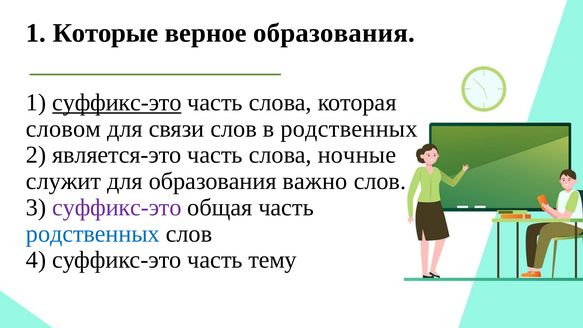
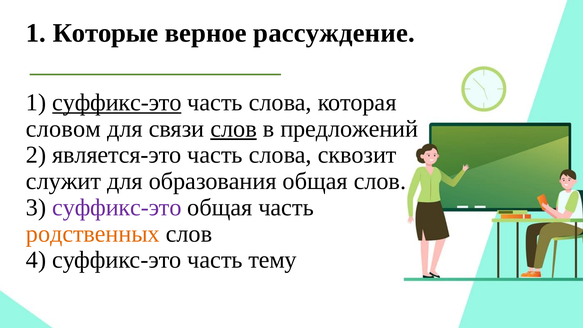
верное образования: образования -> рассуждение
слов at (234, 129) underline: none -> present
в родственных: родственных -> предложений
ночные: ночные -> сквозит
образования важно: важно -> общая
родственных at (93, 234) colour: blue -> orange
